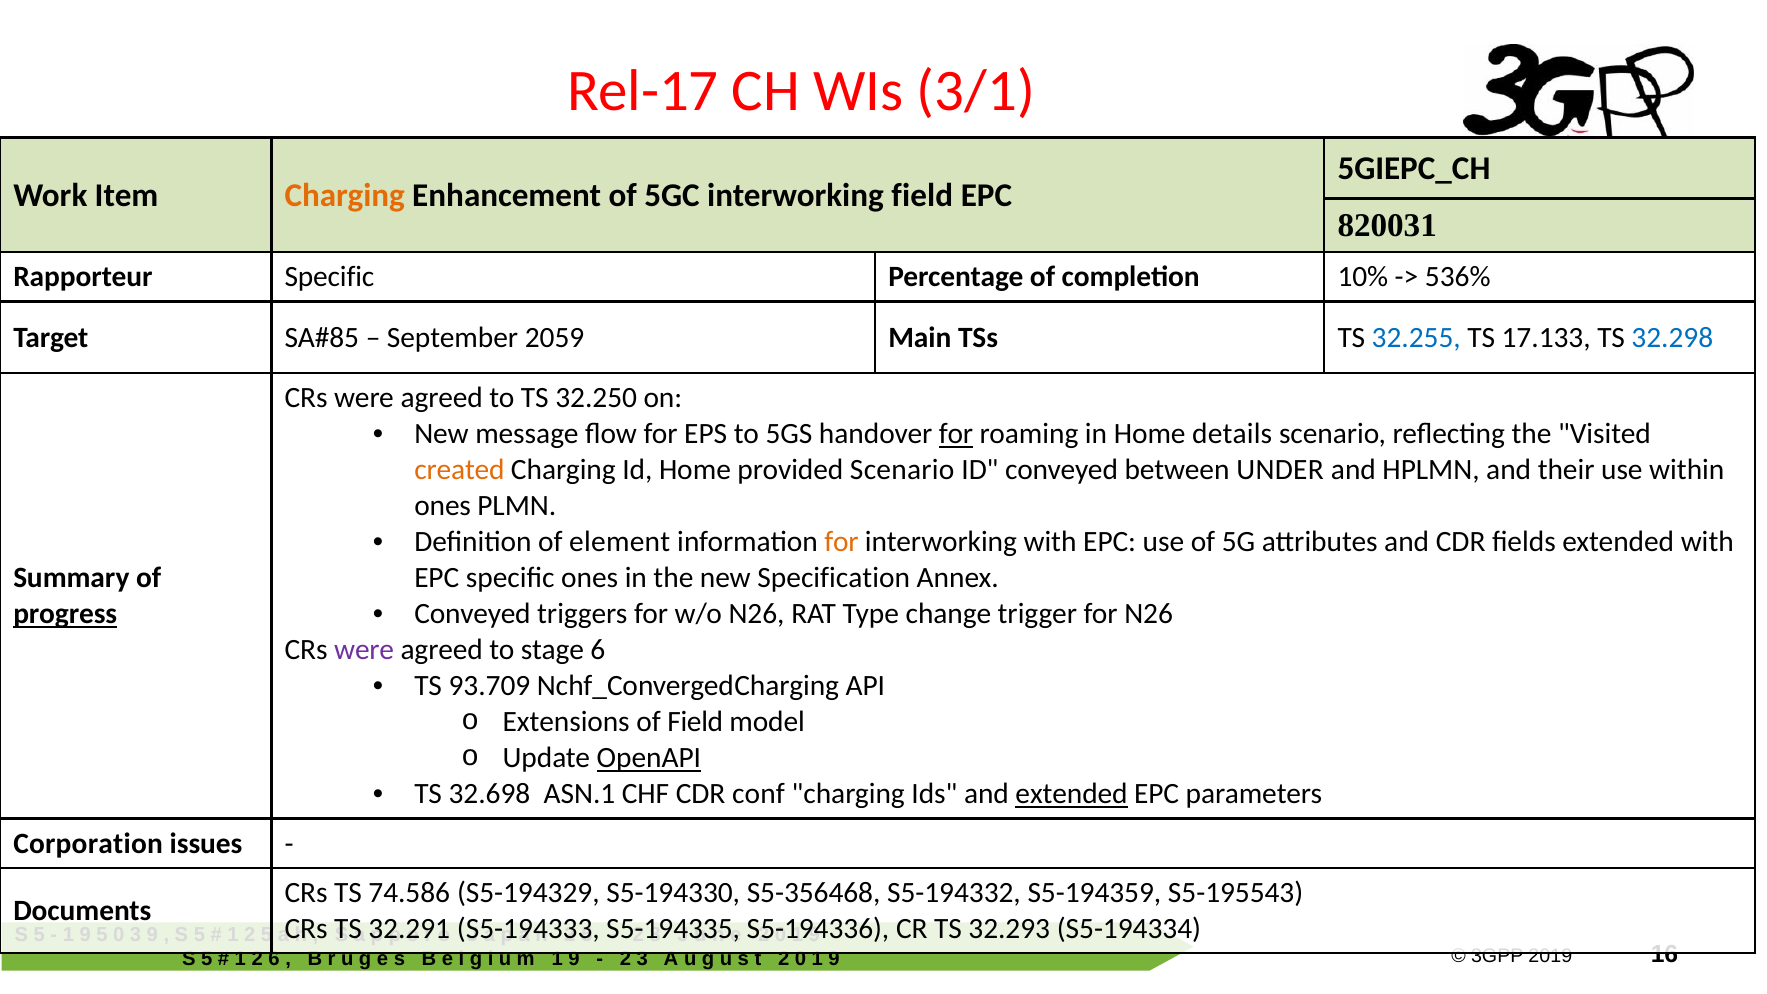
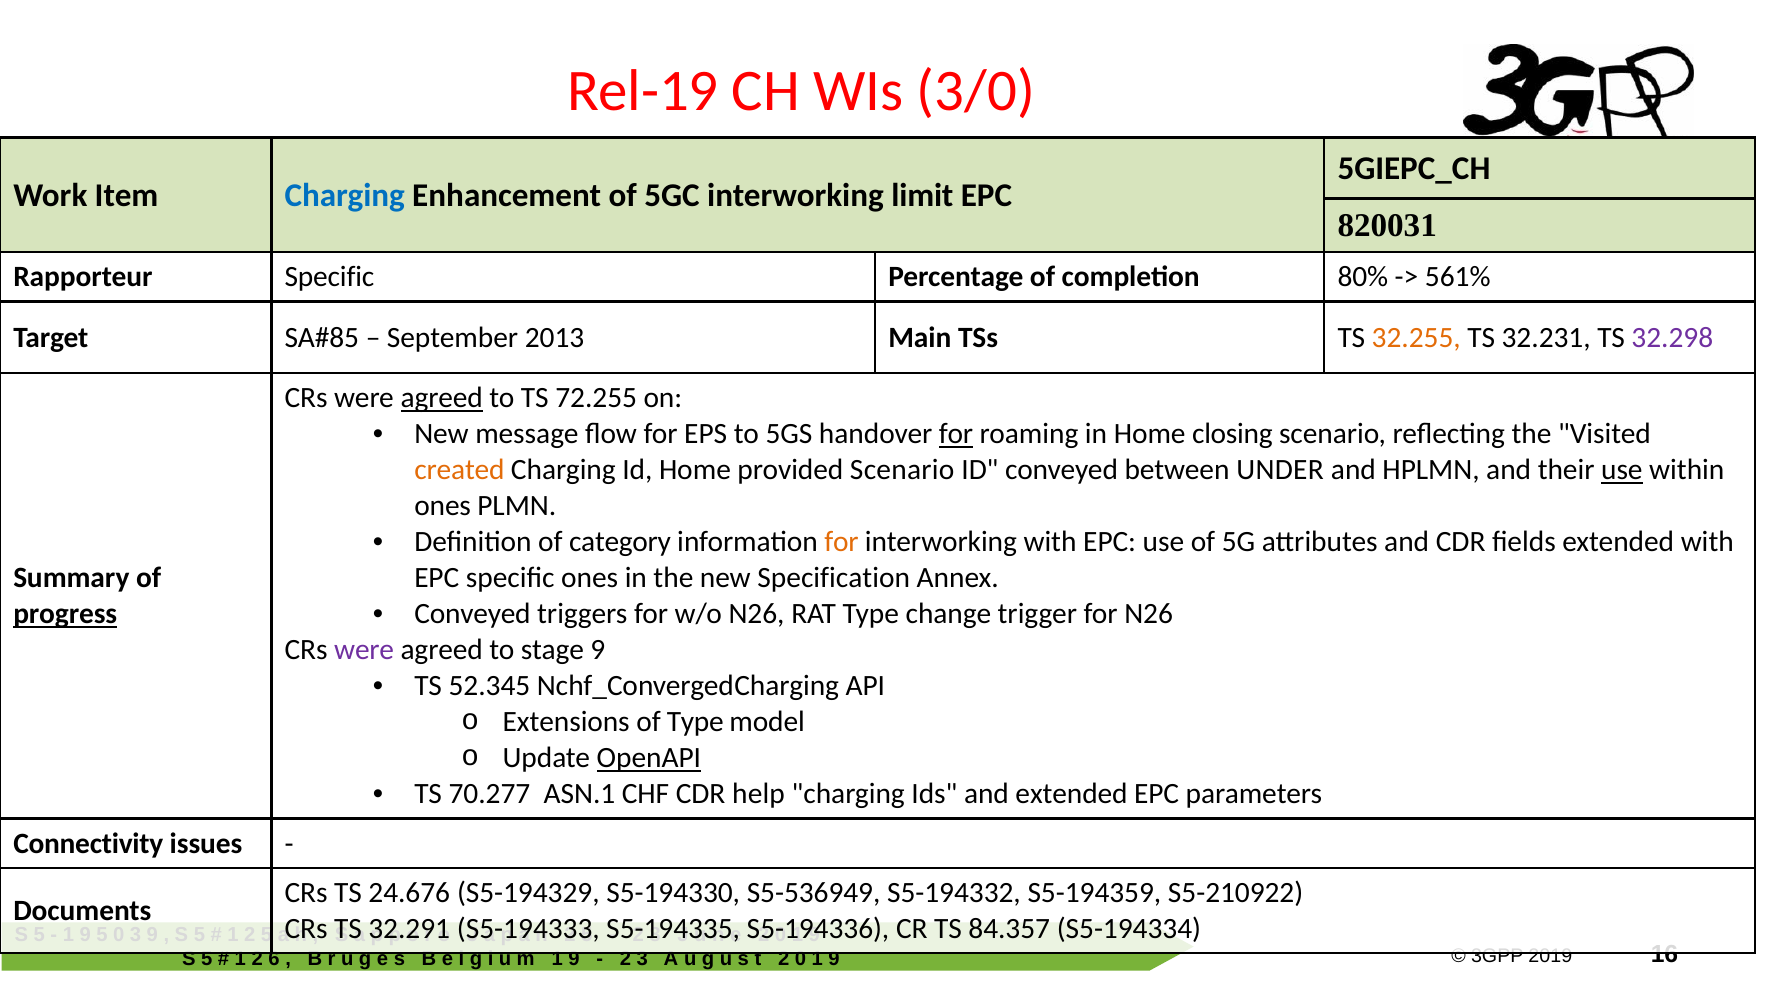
Rel-17: Rel-17 -> Rel-19
3/1: 3/1 -> 3/0
Charging at (345, 195) colour: orange -> blue
interworking field: field -> limit
10%: 10% -> 80%
536%: 536% -> 561%
2059: 2059 -> 2013
32.255 colour: blue -> orange
17.133: 17.133 -> 32.231
32.298 colour: blue -> purple
agreed at (442, 398) underline: none -> present
32.250: 32.250 -> 72.255
details: details -> closing
use at (1622, 470) underline: none -> present
element: element -> category
stage 6: 6 -> 9
93.709: 93.709 -> 52.345
of Field: Field -> Type
32.698: 32.698 -> 70.277
conf: conf -> help
extended at (1072, 794) underline: present -> none
Corporation: Corporation -> Connectivity
74.586: 74.586 -> 24.676
S5-356468: S5-356468 -> S5-536949
S5-195543: S5-195543 -> S5-210922
32.293: 32.293 -> 84.357
